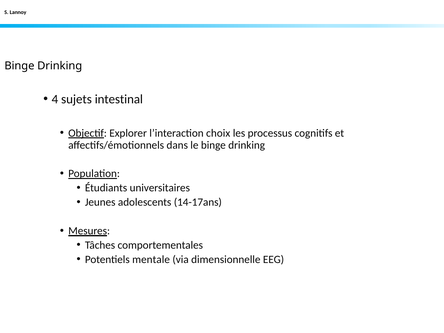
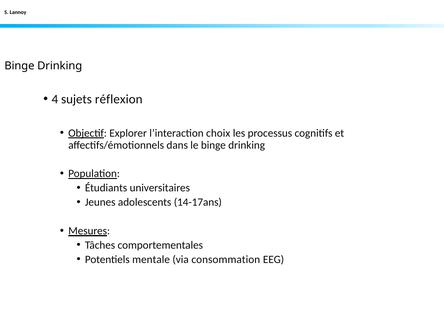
intestinal: intestinal -> réflexion
dimensionnelle: dimensionnelle -> consommation
